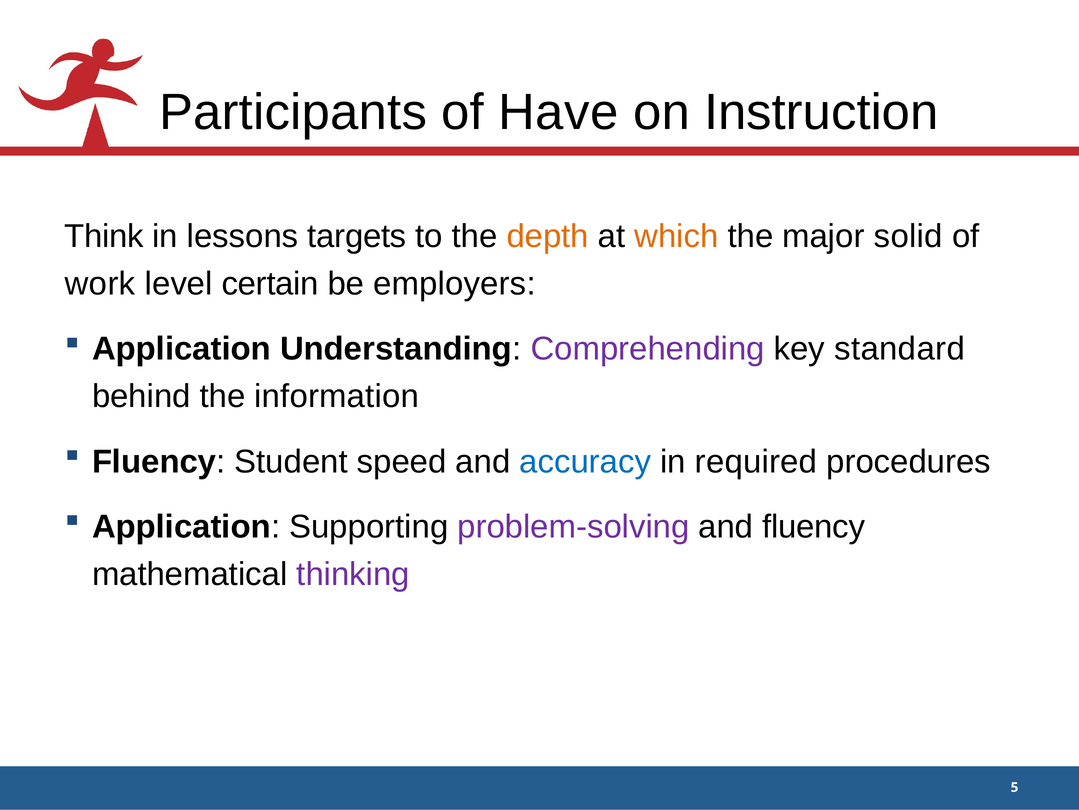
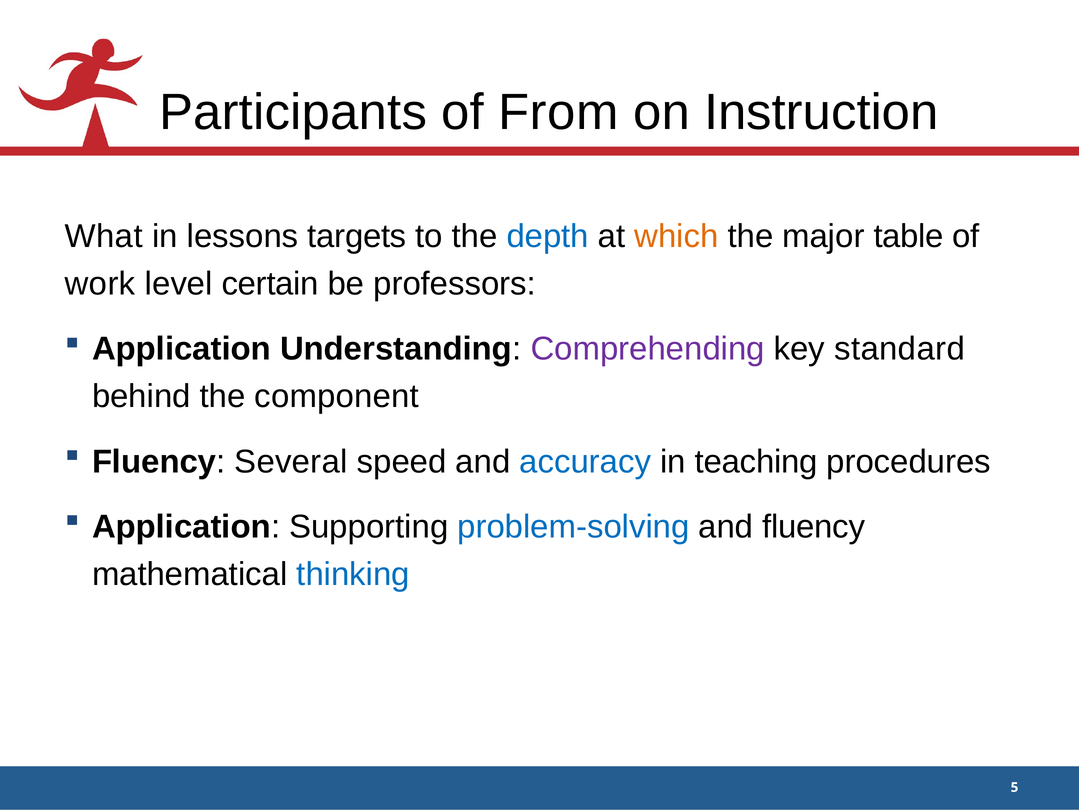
Have: Have -> From
Think: Think -> What
depth colour: orange -> blue
solid: solid -> table
employers: employers -> professors
information: information -> component
Student: Student -> Several
required: required -> teaching
problem-solving colour: purple -> blue
thinking colour: purple -> blue
